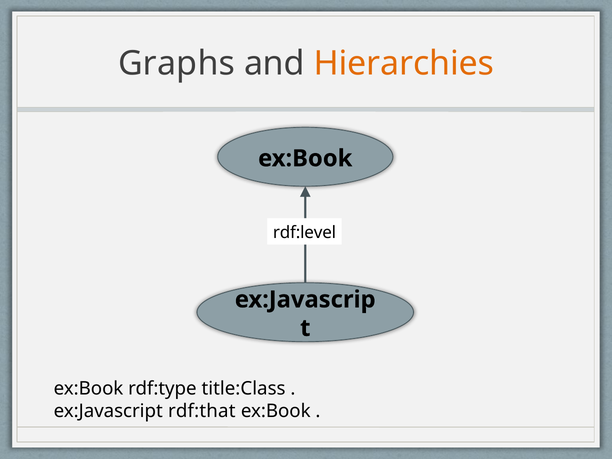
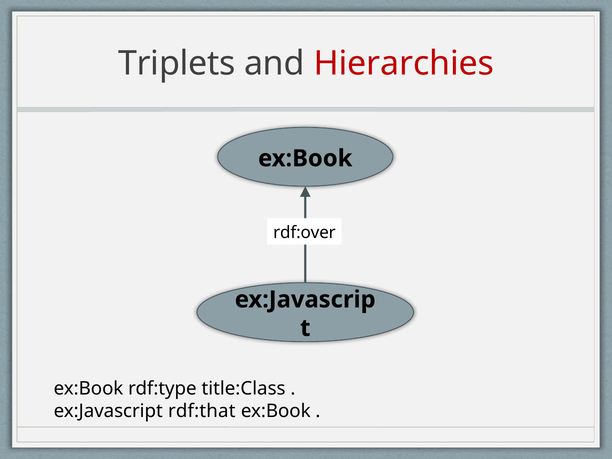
Graphs: Graphs -> Triplets
Hierarchies colour: orange -> red
rdf:level: rdf:level -> rdf:over
